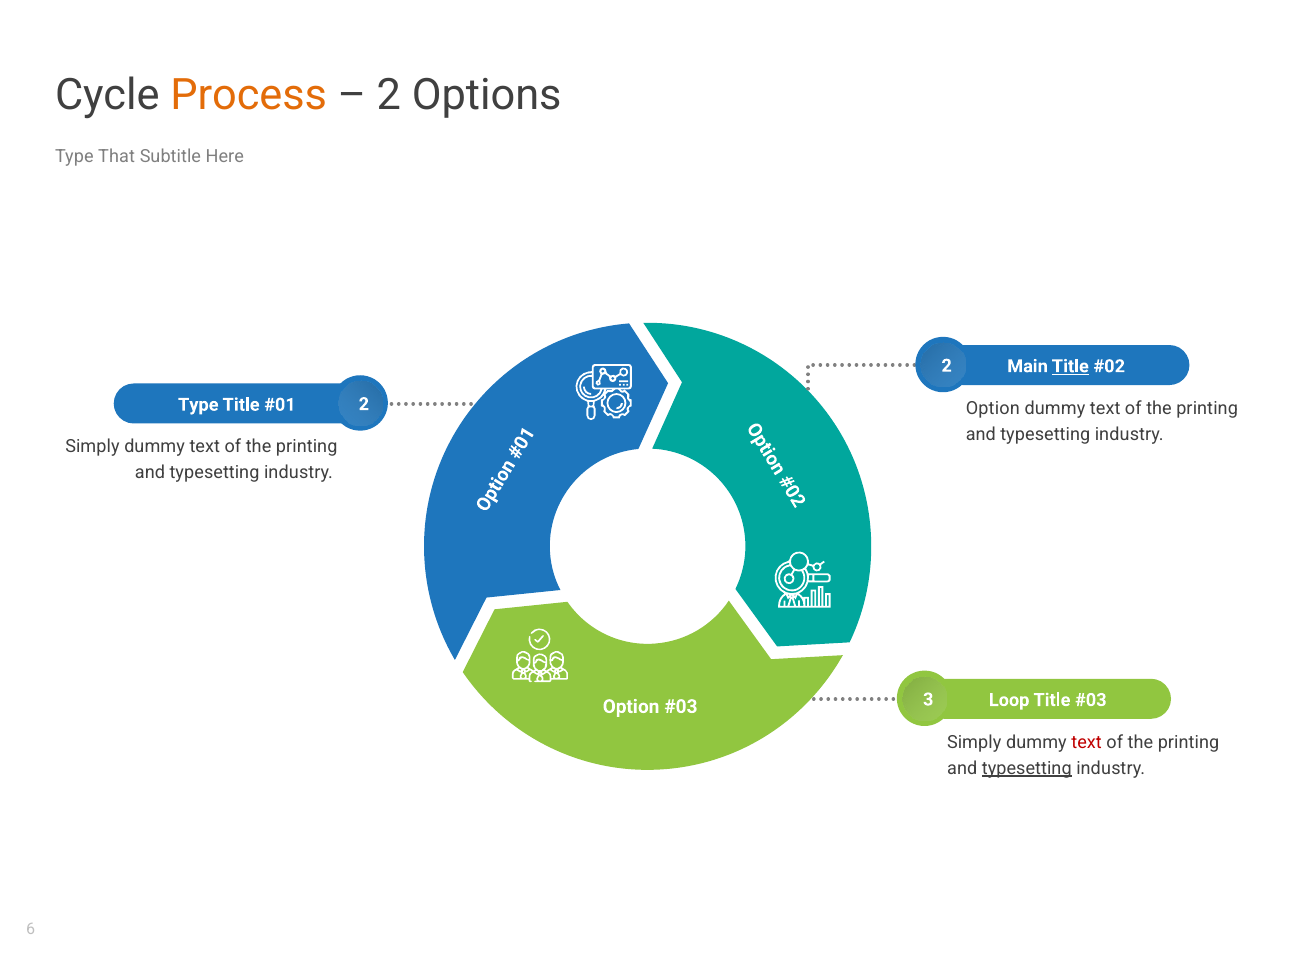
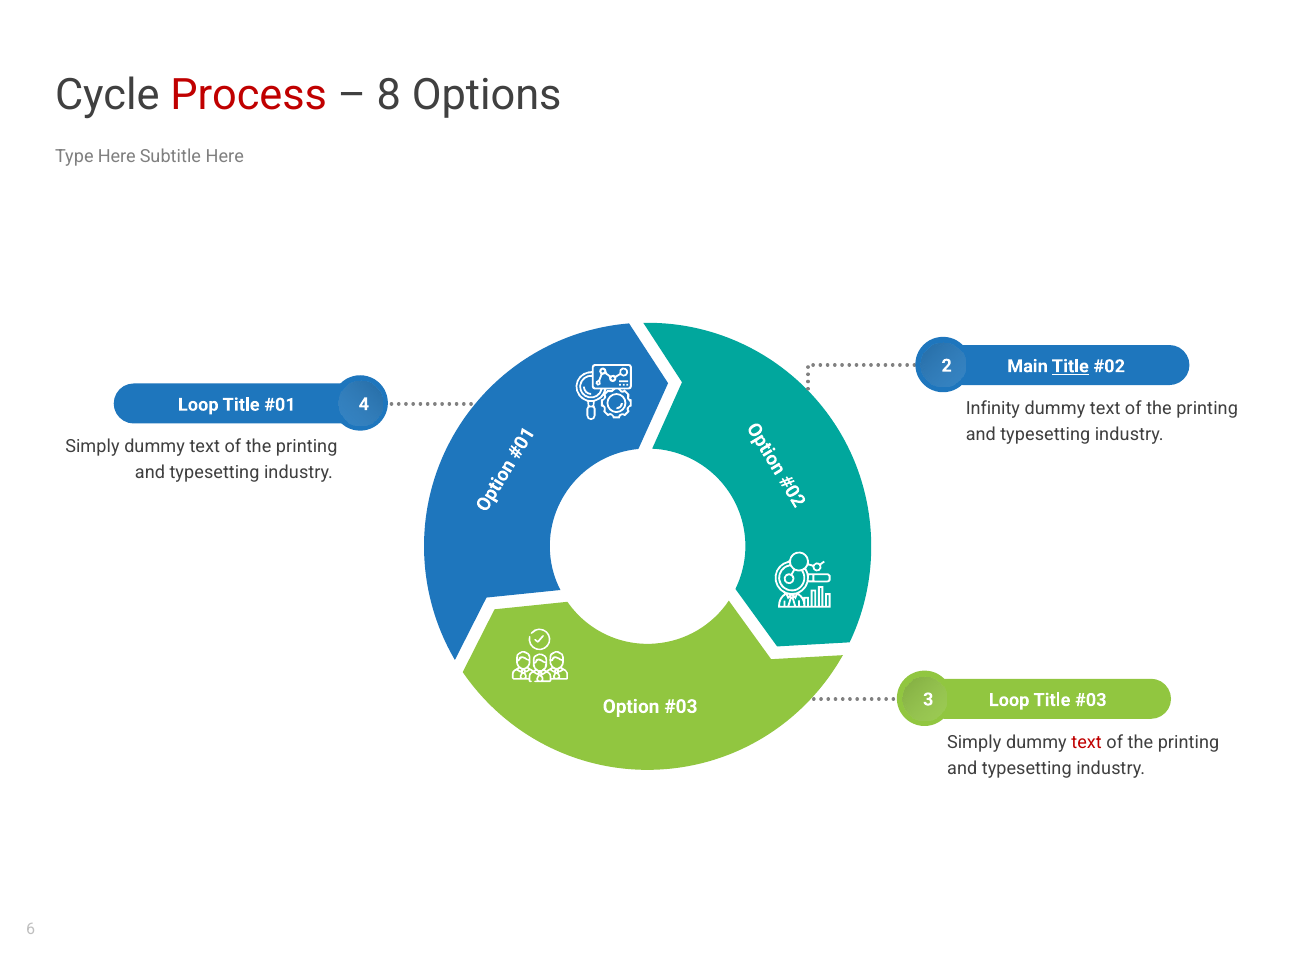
Process colour: orange -> red
2 at (389, 95): 2 -> 8
Type That: That -> Here
Type at (198, 405): Type -> Loop
2 at (364, 404): 2 -> 4
Option at (993, 408): Option -> Infinity
typesetting at (1027, 768) underline: present -> none
